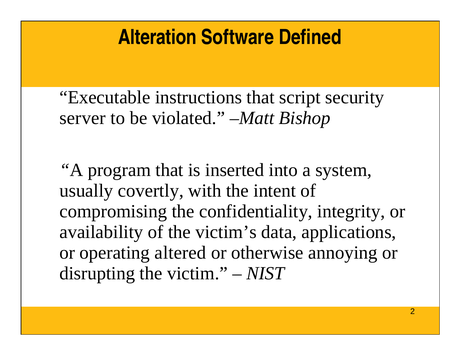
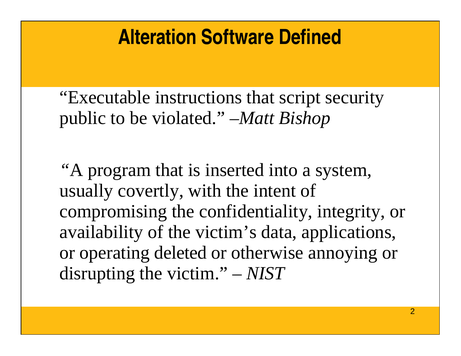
server: server -> public
altered: altered -> deleted
